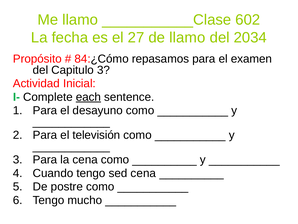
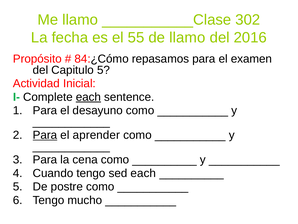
602: 602 -> 302
27: 27 -> 55
2034: 2034 -> 2016
Capitulo 3: 3 -> 5
Para at (45, 135) underline: none -> present
televisión: televisión -> aprender
sed cena: cena -> each
